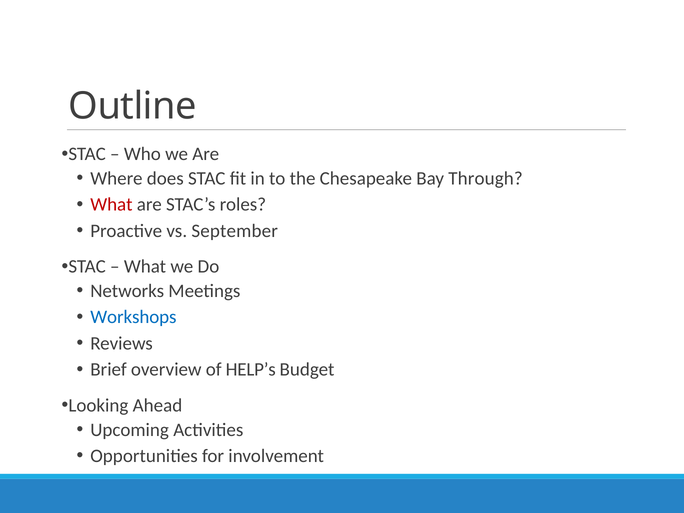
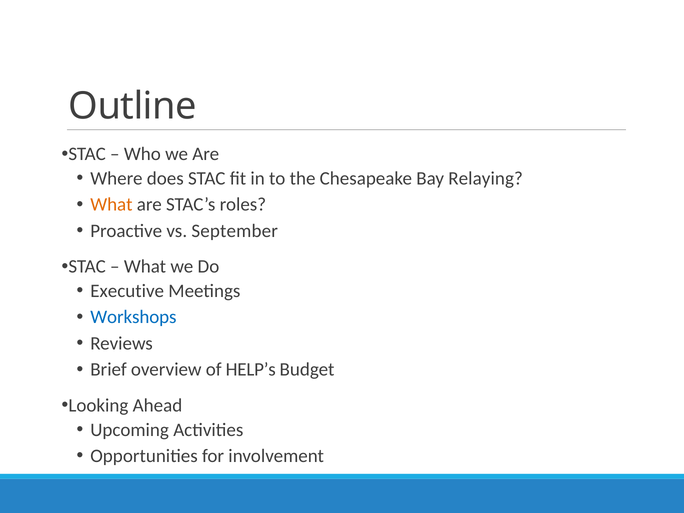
Through: Through -> Relaying
What at (111, 205) colour: red -> orange
Networks: Networks -> Executive
